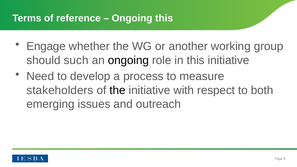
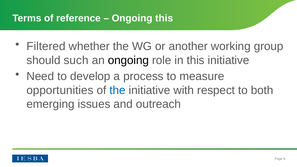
Engage: Engage -> Filtered
stakeholders: stakeholders -> opportunities
the at (118, 90) colour: black -> blue
